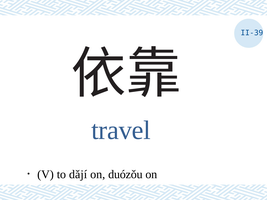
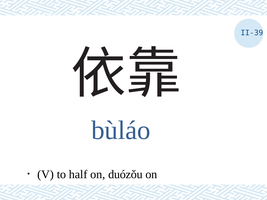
travel: travel -> bùláo
dǎjí: dǎjí -> half
